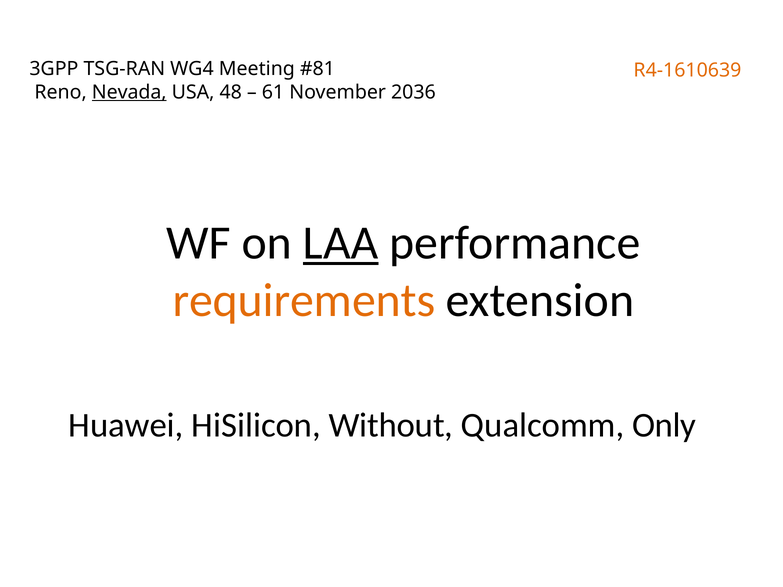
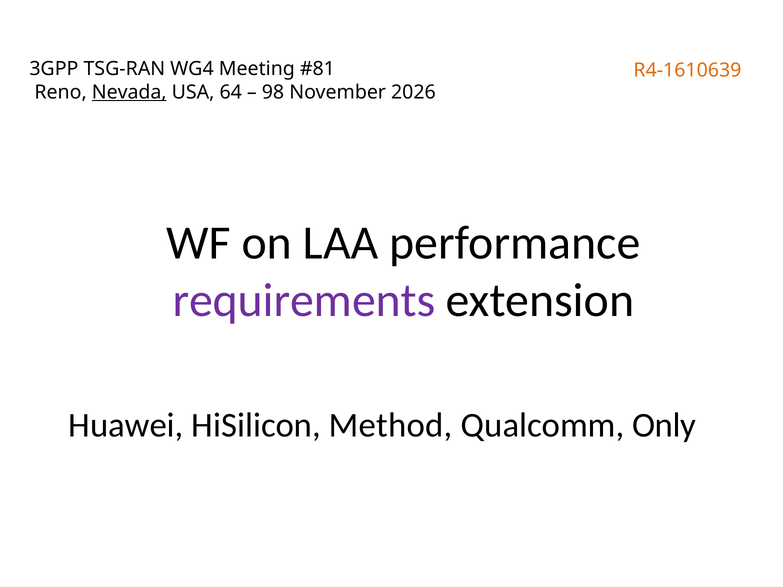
48: 48 -> 64
61: 61 -> 98
2036: 2036 -> 2026
LAA underline: present -> none
requirements colour: orange -> purple
Without: Without -> Method
